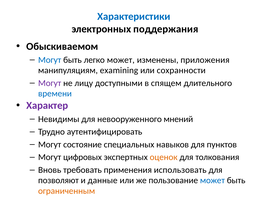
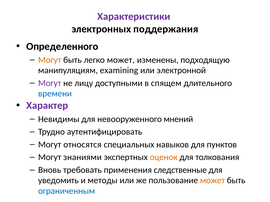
Характеристики colour: blue -> purple
Обыскиваемом: Обыскиваемом -> Определенного
Могут at (50, 60) colour: blue -> orange
приложения: приложения -> подходящую
сохранности: сохранности -> электронной
состояние: состояние -> относятся
цифровых: цифровых -> знаниями
использовать: использовать -> следственные
позволяют: позволяют -> уведомить
данные: данные -> методы
может at (212, 181) colour: blue -> orange
ограниченным colour: orange -> blue
